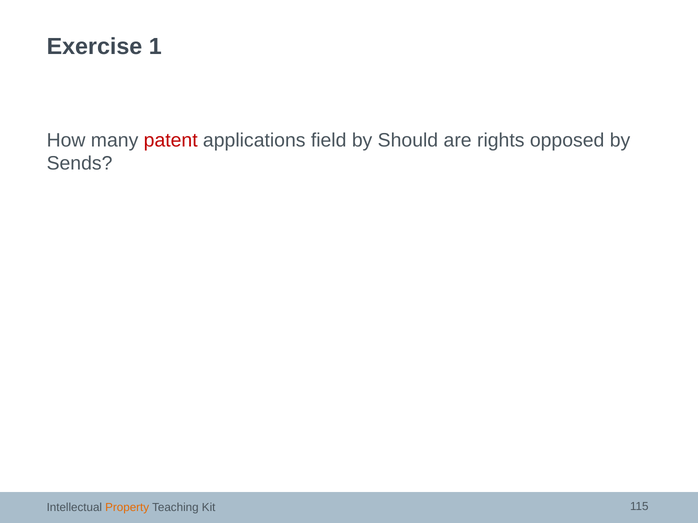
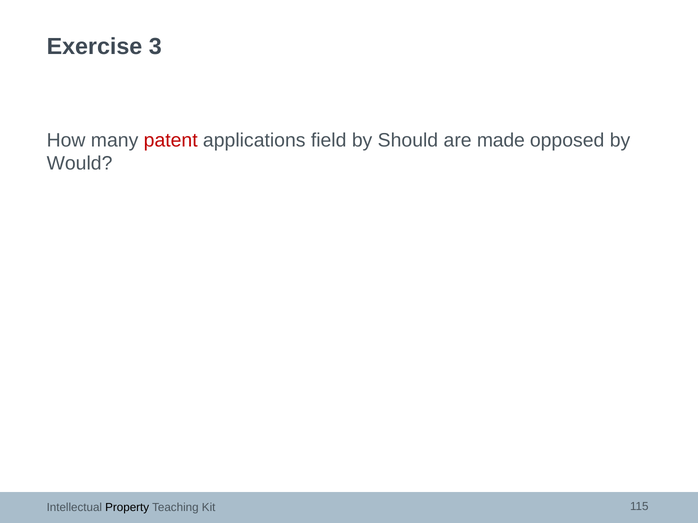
1: 1 -> 3
rights: rights -> made
Sends: Sends -> Would
Property colour: orange -> black
